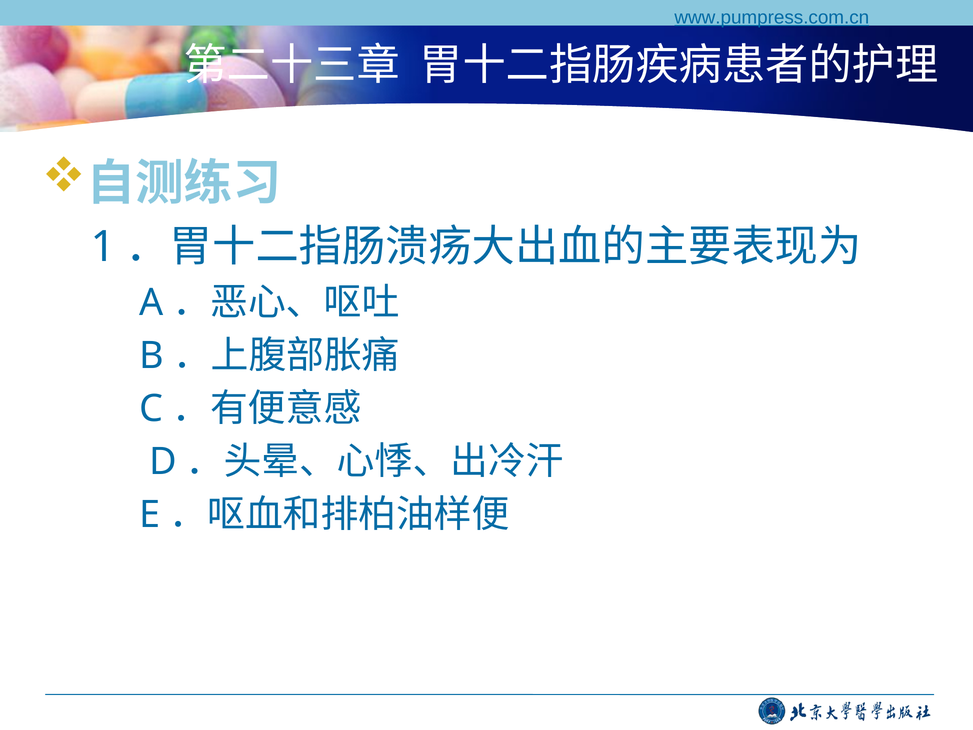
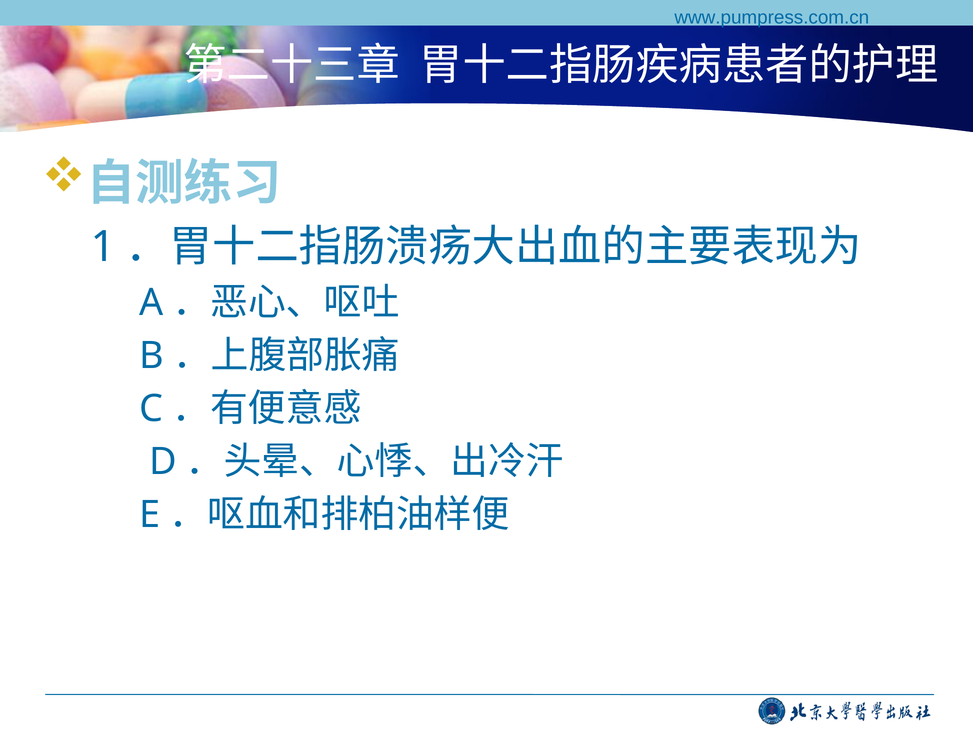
www.pumpress.com.cn underline: present -> none
